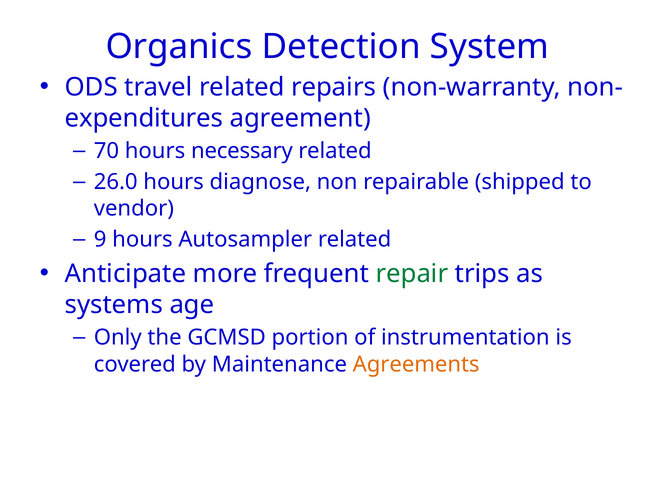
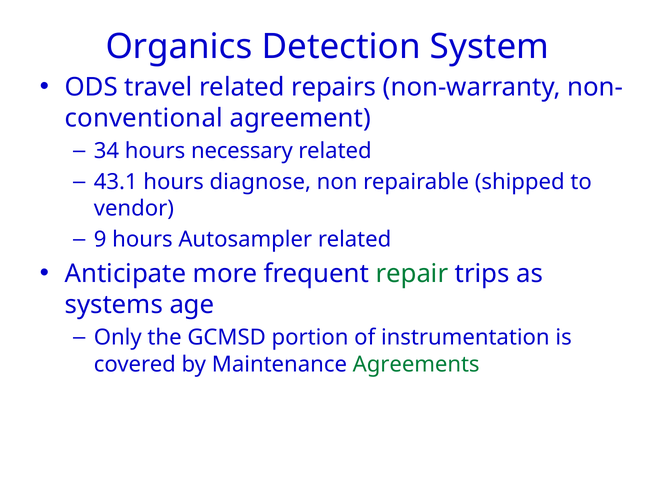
expenditures: expenditures -> conventional
70: 70 -> 34
26.0: 26.0 -> 43.1
Agreements colour: orange -> green
